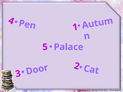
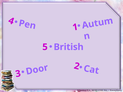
Palace: Palace -> British
